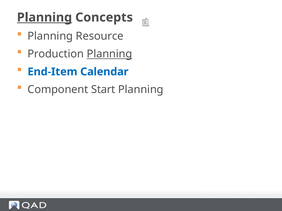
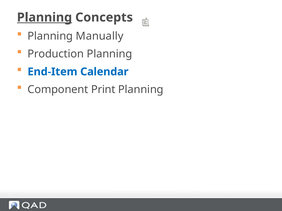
Resource: Resource -> Manually
Planning at (110, 54) underline: present -> none
Start: Start -> Print
